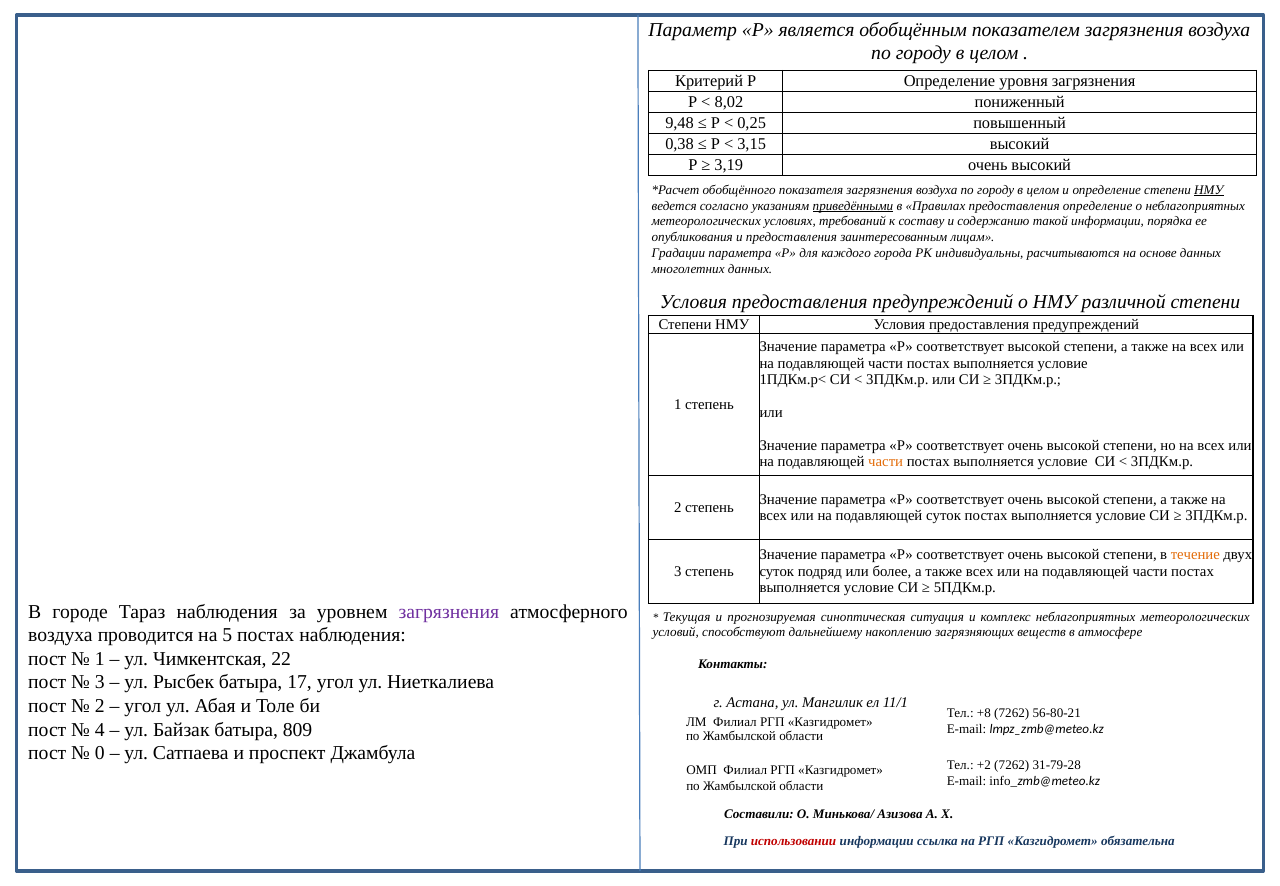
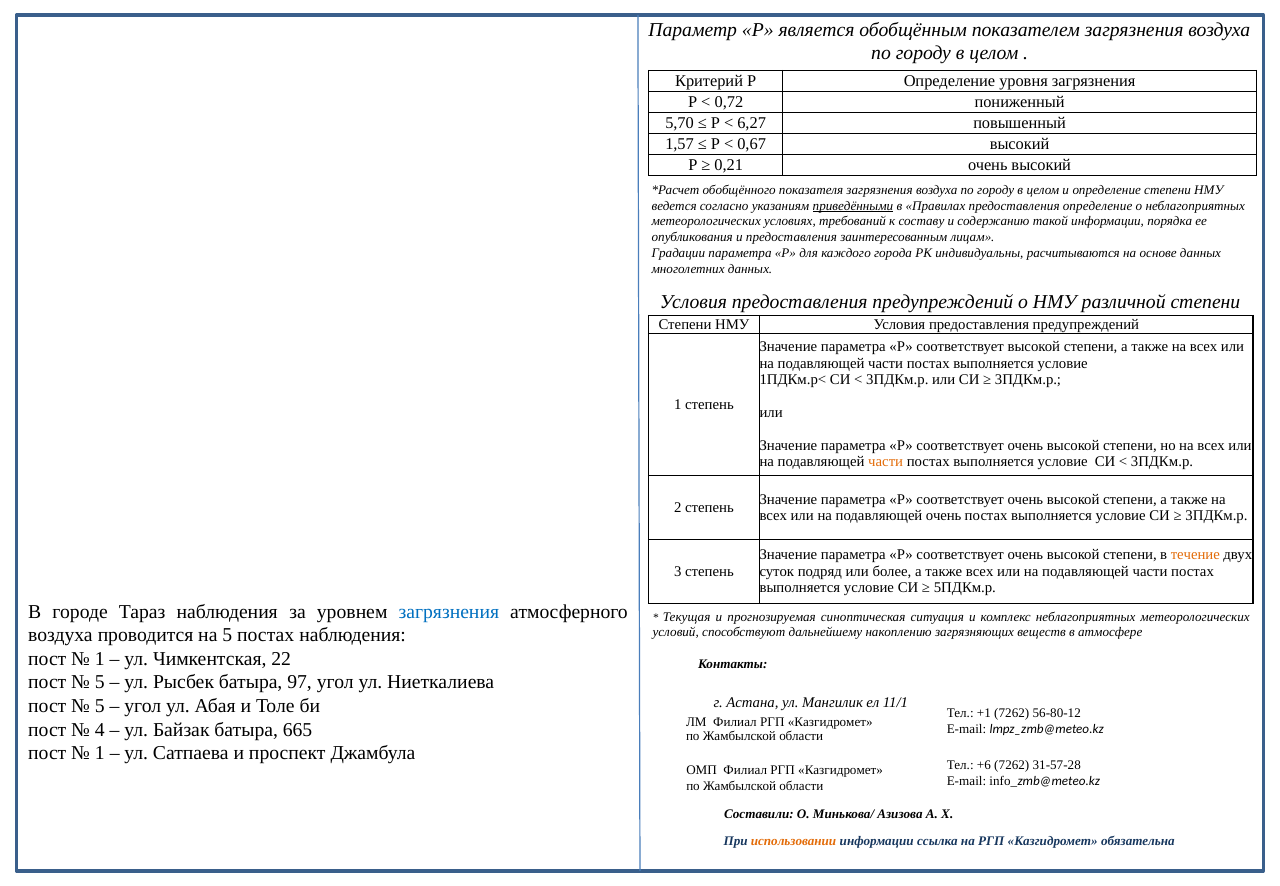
8,02: 8,02 -> 0,72
9,48: 9,48 -> 5,70
0,25: 0,25 -> 6,27
0,38: 0,38 -> 1,57
3,15: 3,15 -> 0,67
3,19: 3,19 -> 0,21
НМУ at (1209, 190) underline: present -> none
подавляющей суток: суток -> очень
загрязнения at (449, 612) colour: purple -> blue
3 at (100, 683): 3 -> 5
17: 17 -> 97
2 at (100, 706): 2 -> 5
+8: +8 -> +1
56-80-21: 56-80-21 -> 56-80-12
809: 809 -> 665
0 at (100, 753): 0 -> 1
+2: +2 -> +6
31-79-28: 31-79-28 -> 31-57-28
использовании colour: red -> orange
